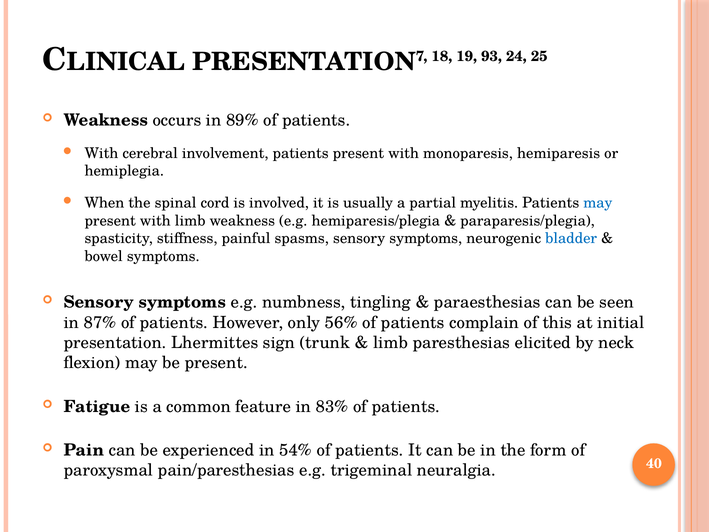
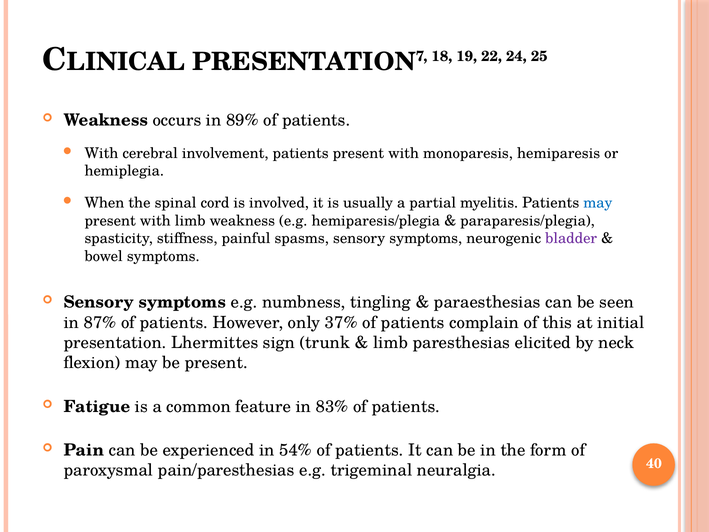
93: 93 -> 22
bladder colour: blue -> purple
56%: 56% -> 37%
